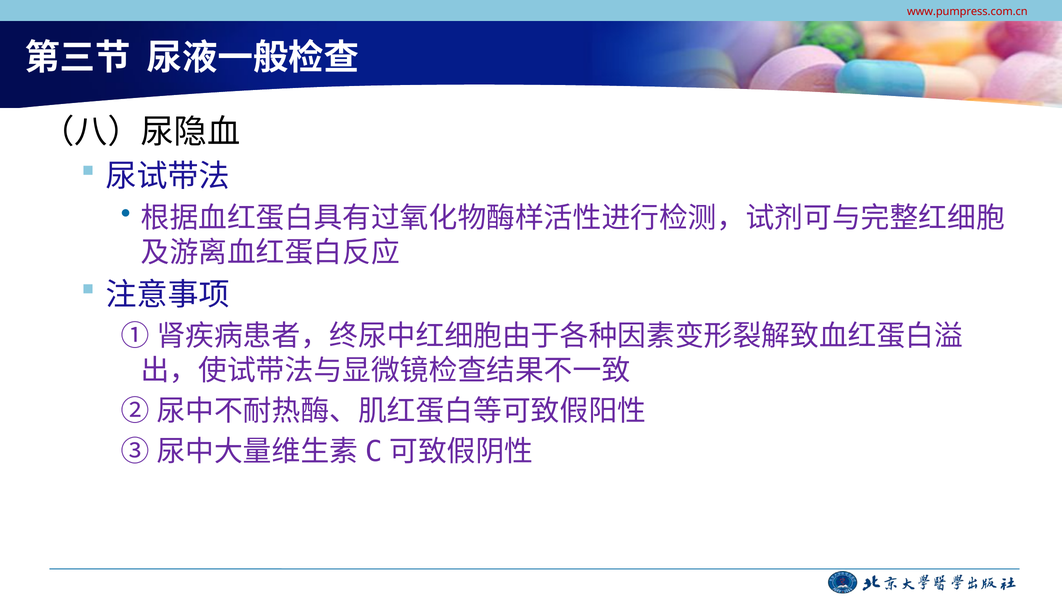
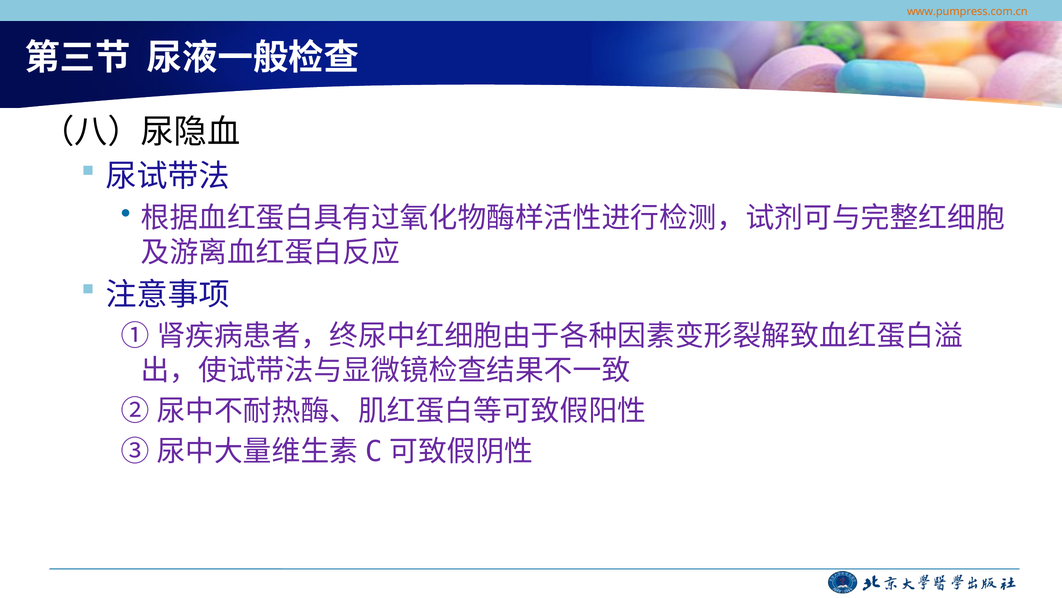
www.pumpress.com.cn colour: red -> orange
